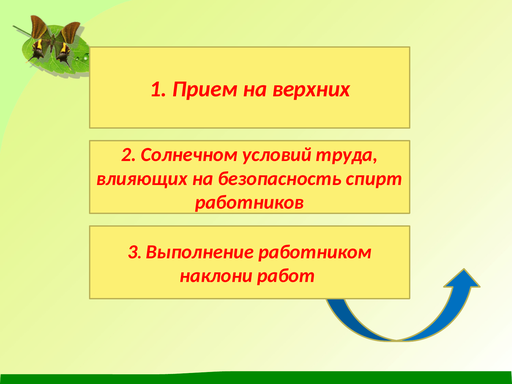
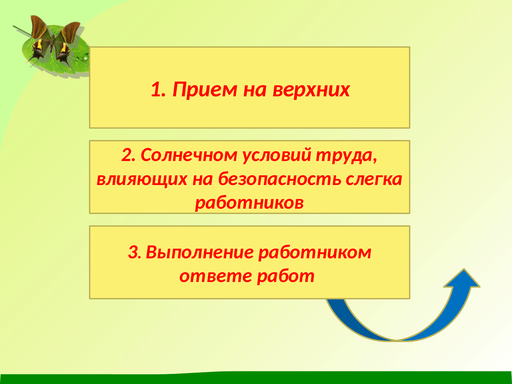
спирт: спирт -> слегка
наклони: наклони -> ответе
